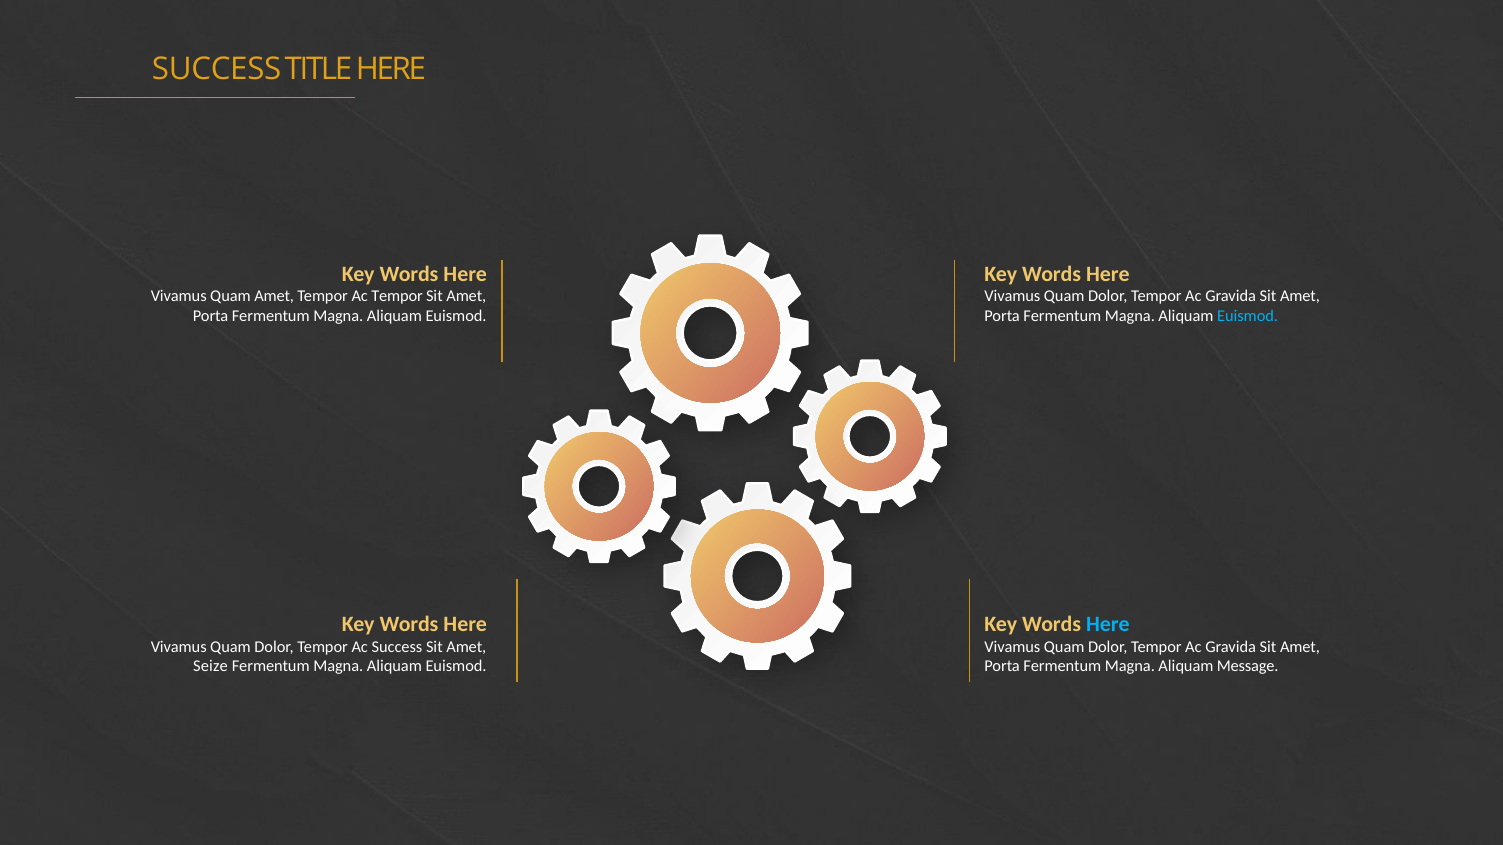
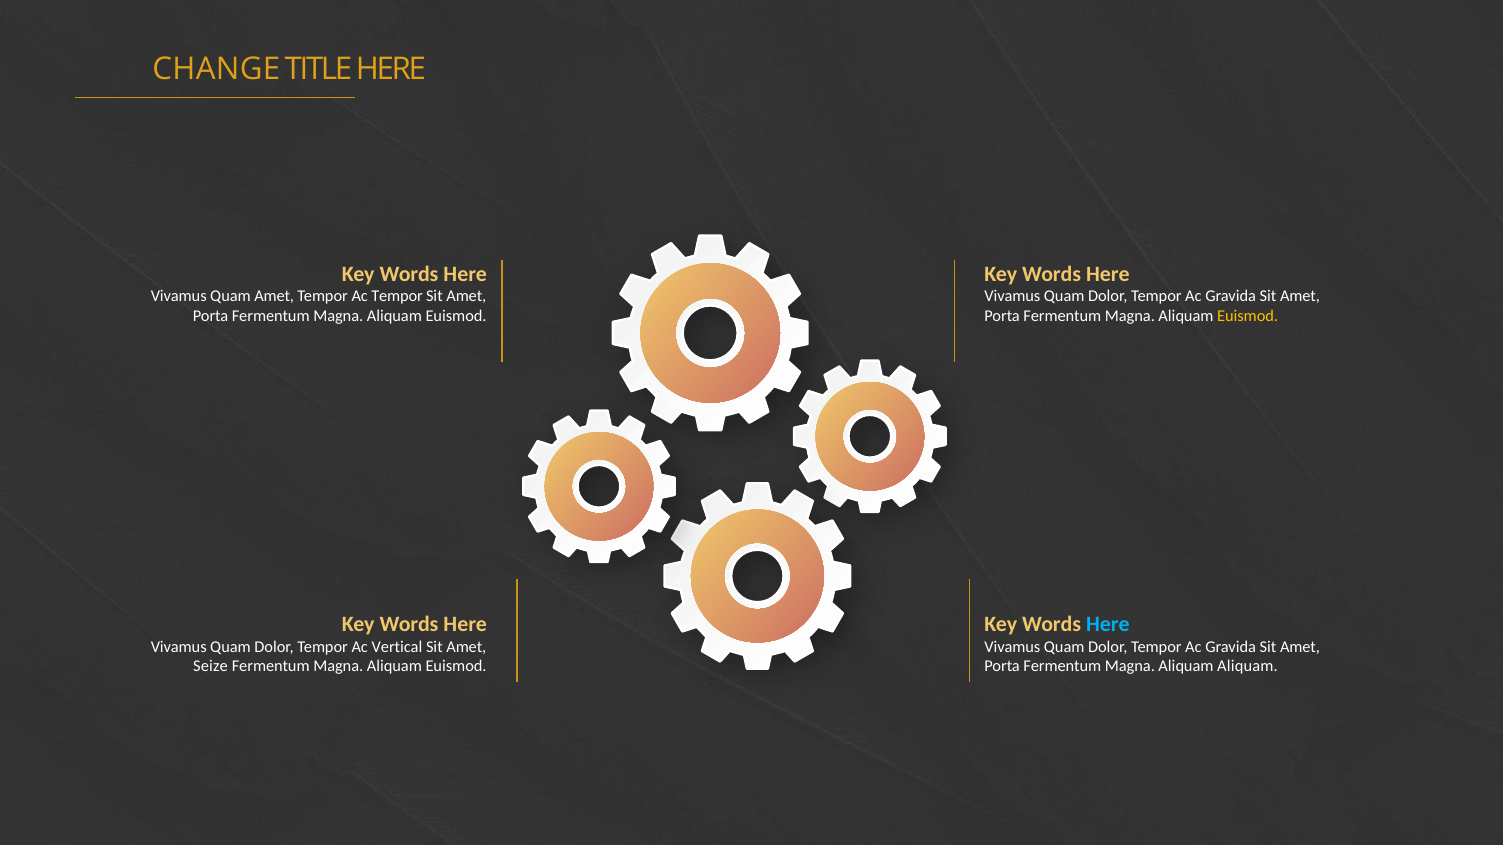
SUCCESS at (217, 69): SUCCESS -> CHANGE
Euismod at (1248, 316) colour: light blue -> yellow
Ac Success: Success -> Vertical
Aliquam Message: Message -> Aliquam
